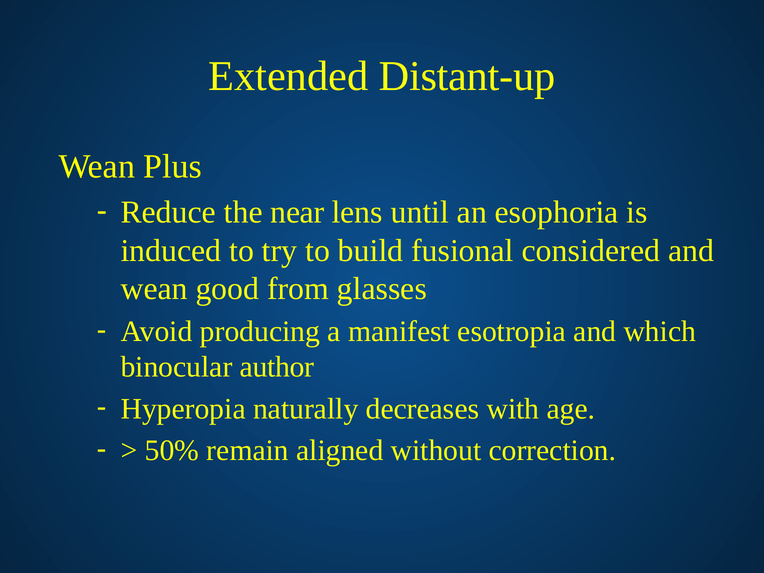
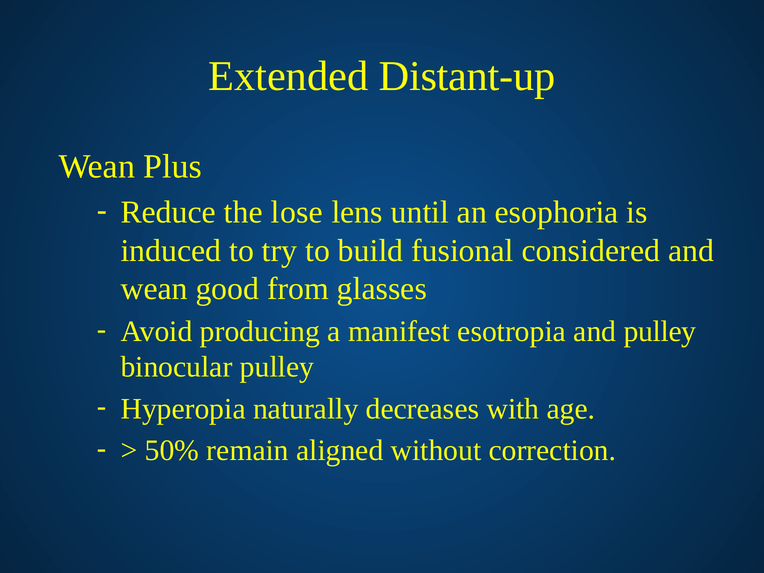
near: near -> lose
and which: which -> pulley
binocular author: author -> pulley
